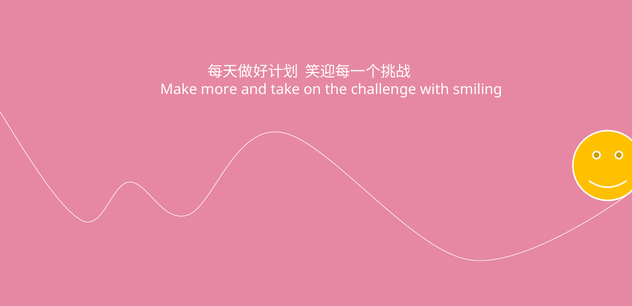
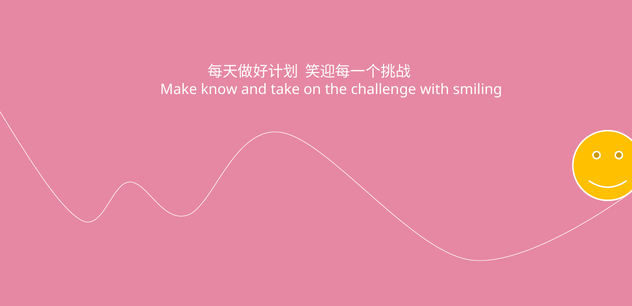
more: more -> know
